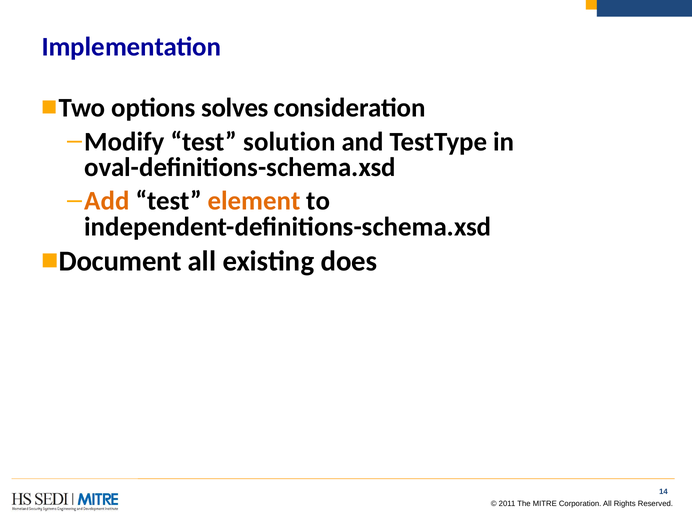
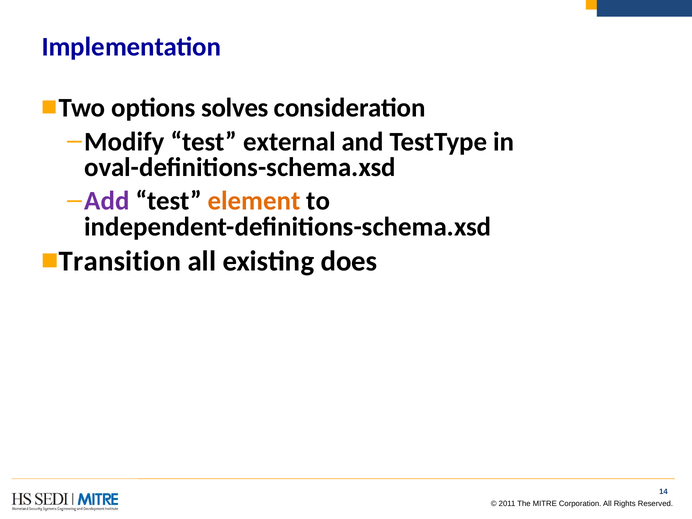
solution: solution -> external
Add colour: orange -> purple
Document: Document -> Transition
